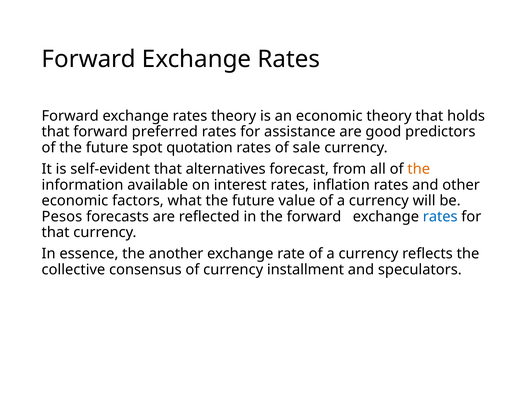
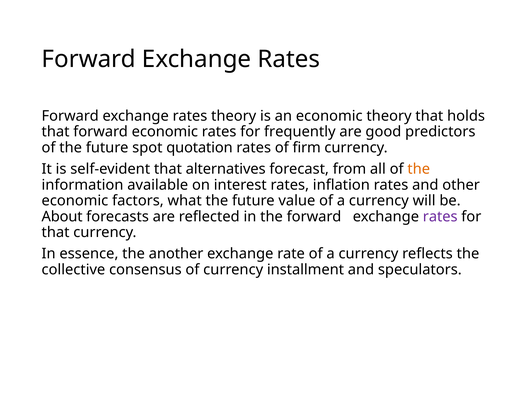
forward preferred: preferred -> economic
assistance: assistance -> frequently
sale: sale -> firm
Pesos: Pesos -> About
rates at (440, 217) colour: blue -> purple
